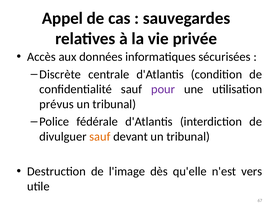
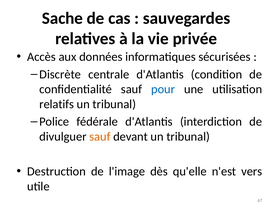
Appel: Appel -> Sache
pour colour: purple -> blue
prévus: prévus -> relatifs
